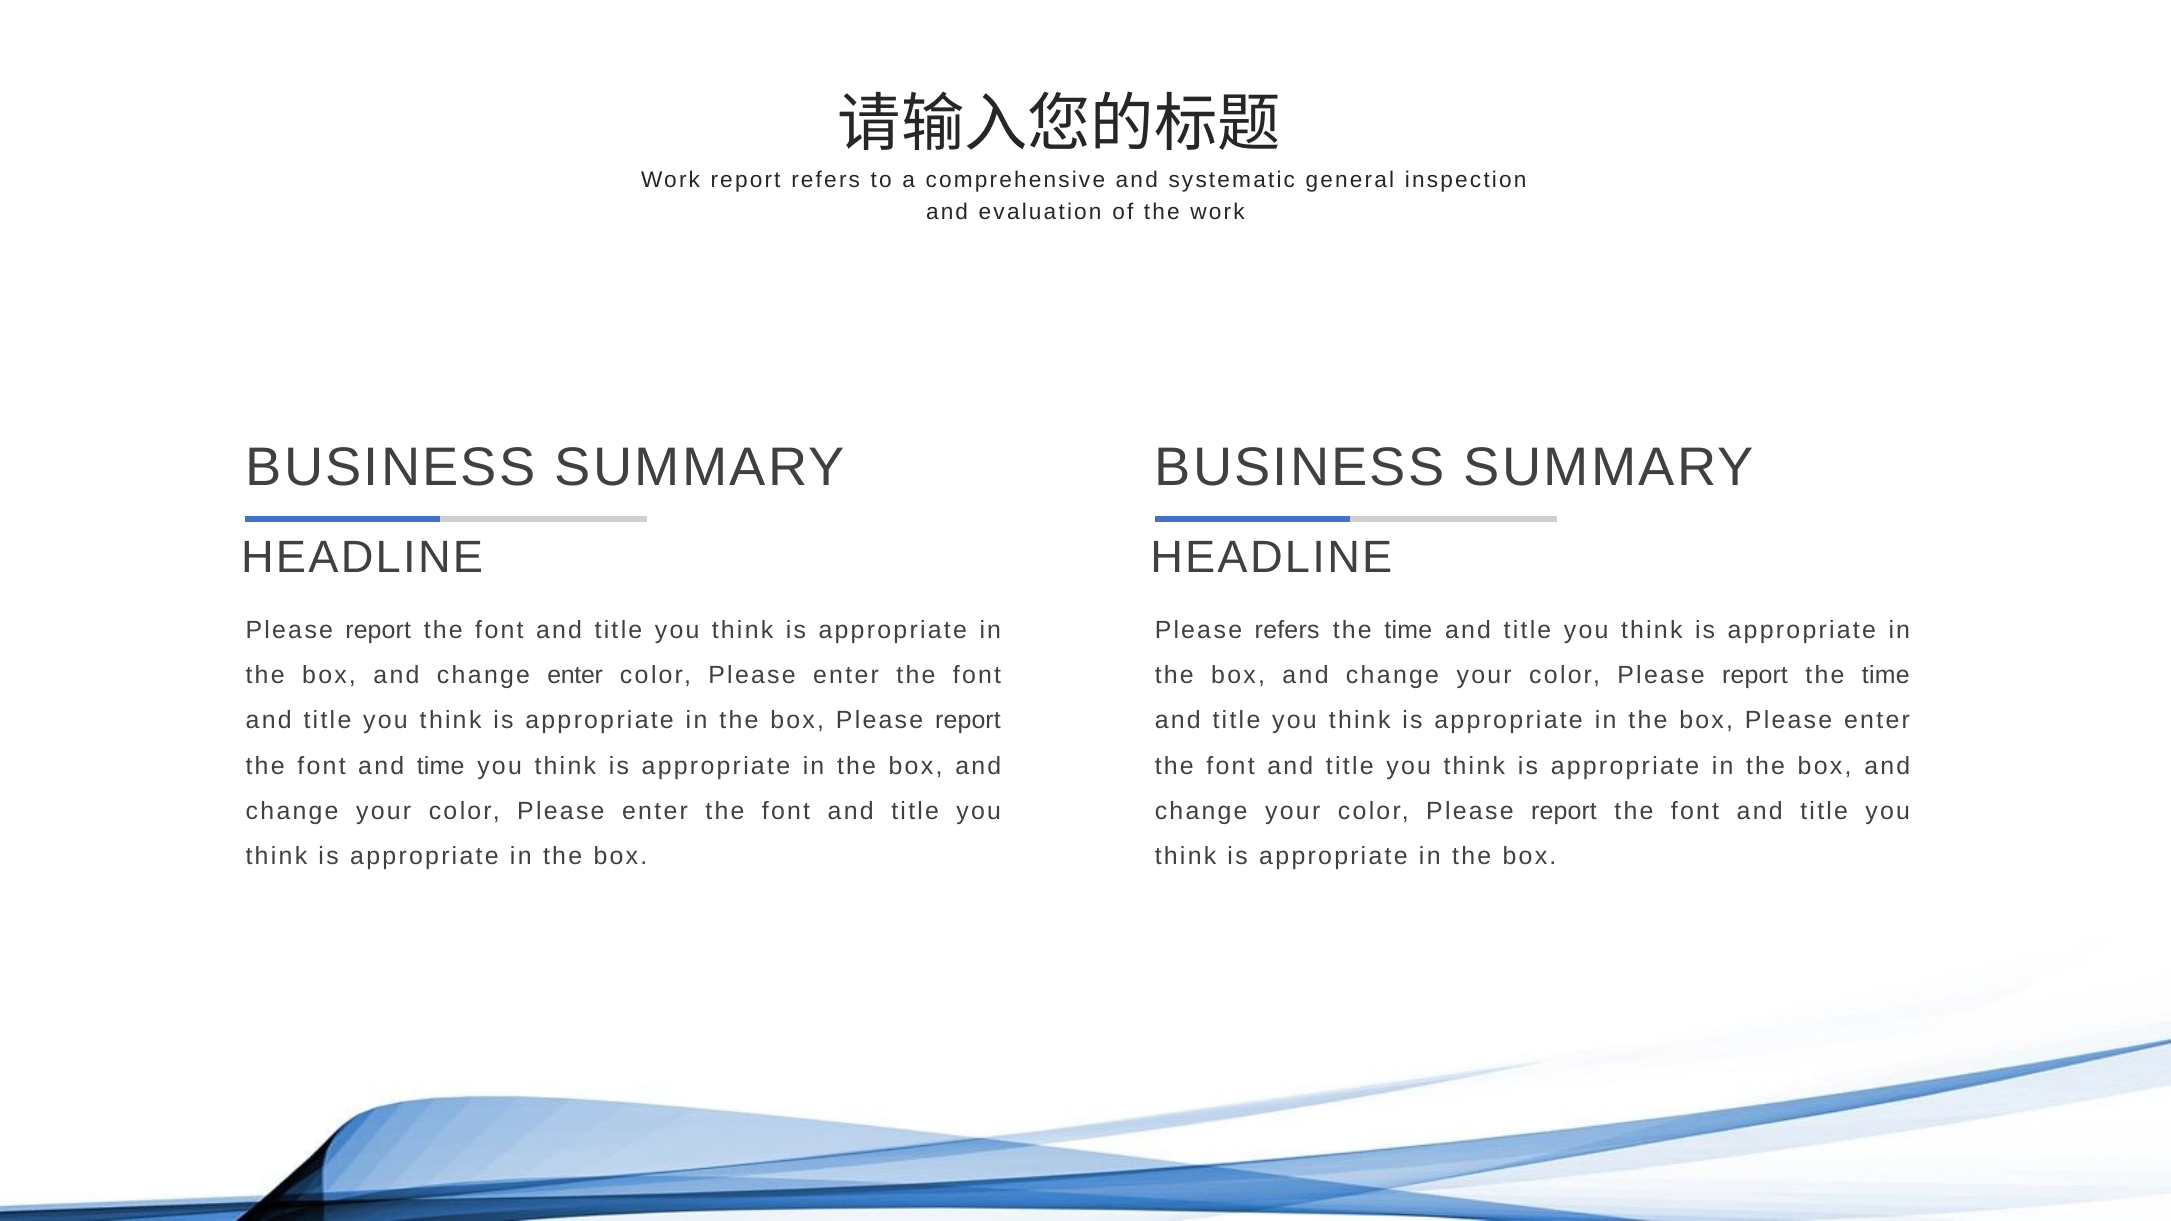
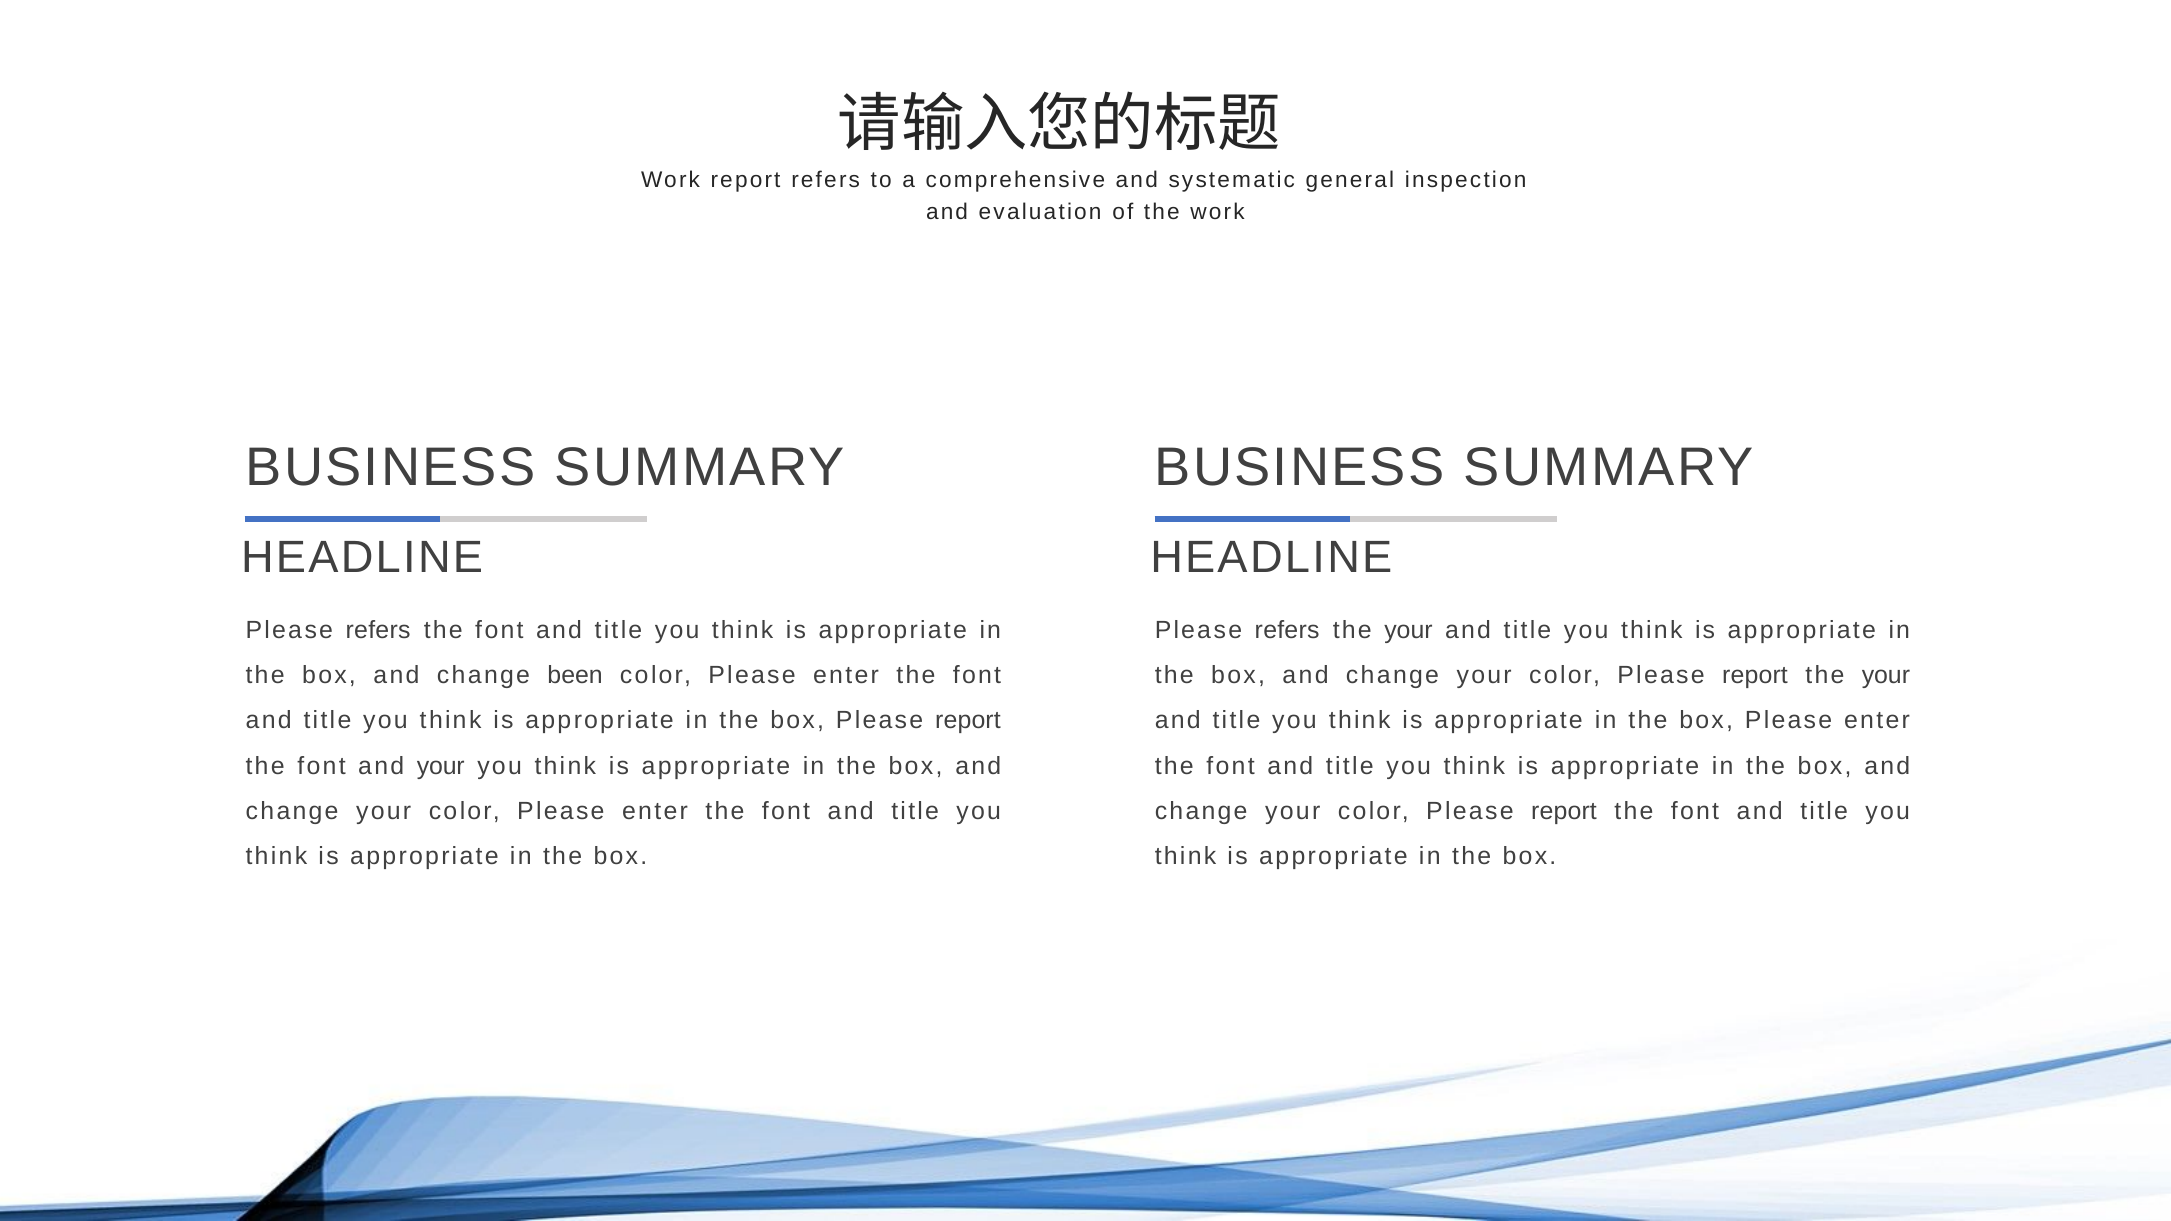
report at (378, 630): report -> refers
time at (1408, 630): time -> your
change enter: enter -> been
time at (1886, 676): time -> your
and time: time -> your
